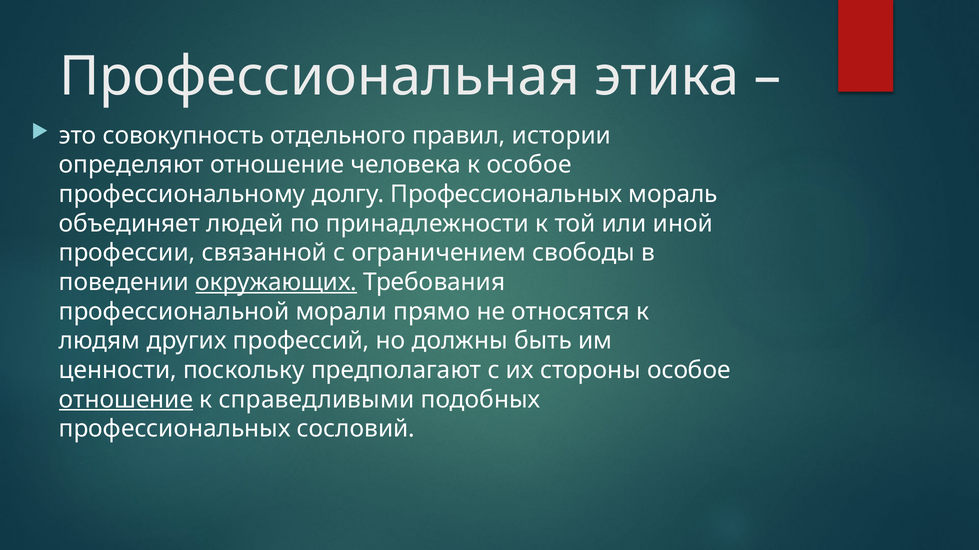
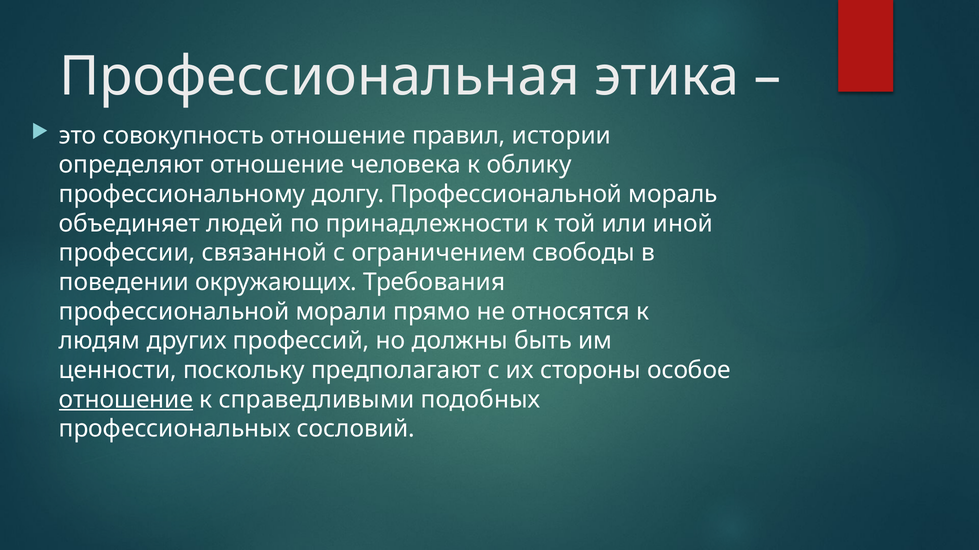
совокупность отдельного: отдельного -> отношение
к особое: особое -> облику
долгу Профессиональных: Профессиональных -> Профессиональной
окружающих underline: present -> none
